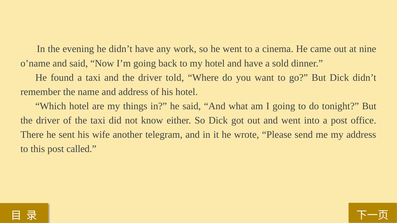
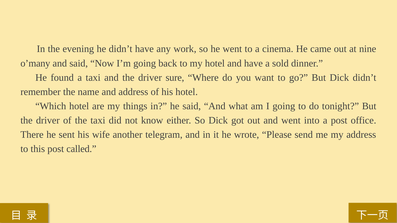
o’name: o’name -> o’many
told: told -> sure
